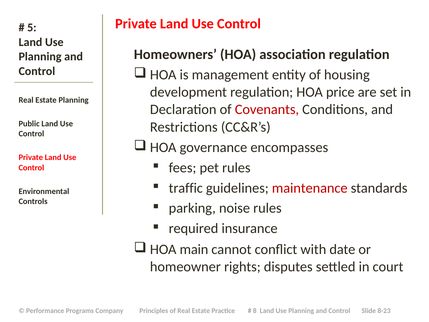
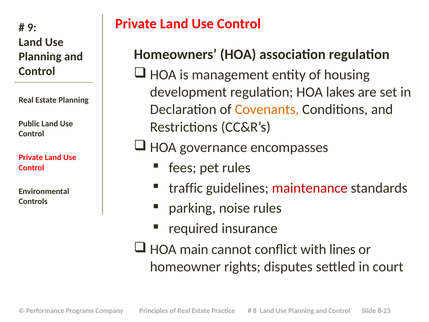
5: 5 -> 9
price: price -> lakes
Covenants colour: red -> orange
date: date -> lines
